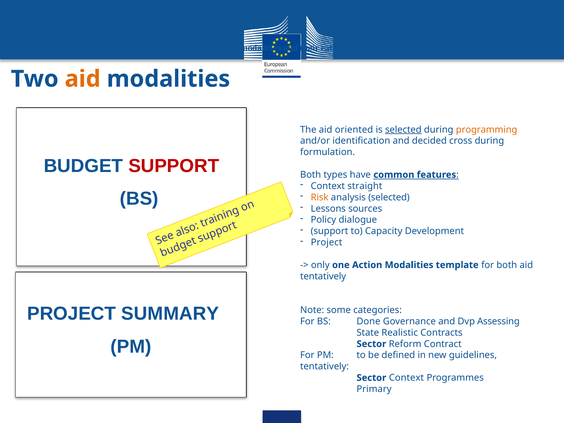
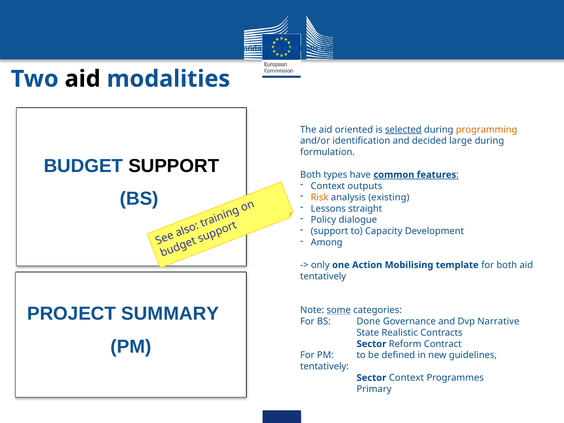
aid at (83, 79) colour: orange -> black
cross: cross -> large
SUPPORT at (174, 166) colour: red -> black
straight: straight -> outputs
analysis selected: selected -> existing
sources: sources -> straight
Project at (327, 242): Project -> Among
Action Modalities: Modalities -> Mobilising
some underline: none -> present
Assessing: Assessing -> Narrative
